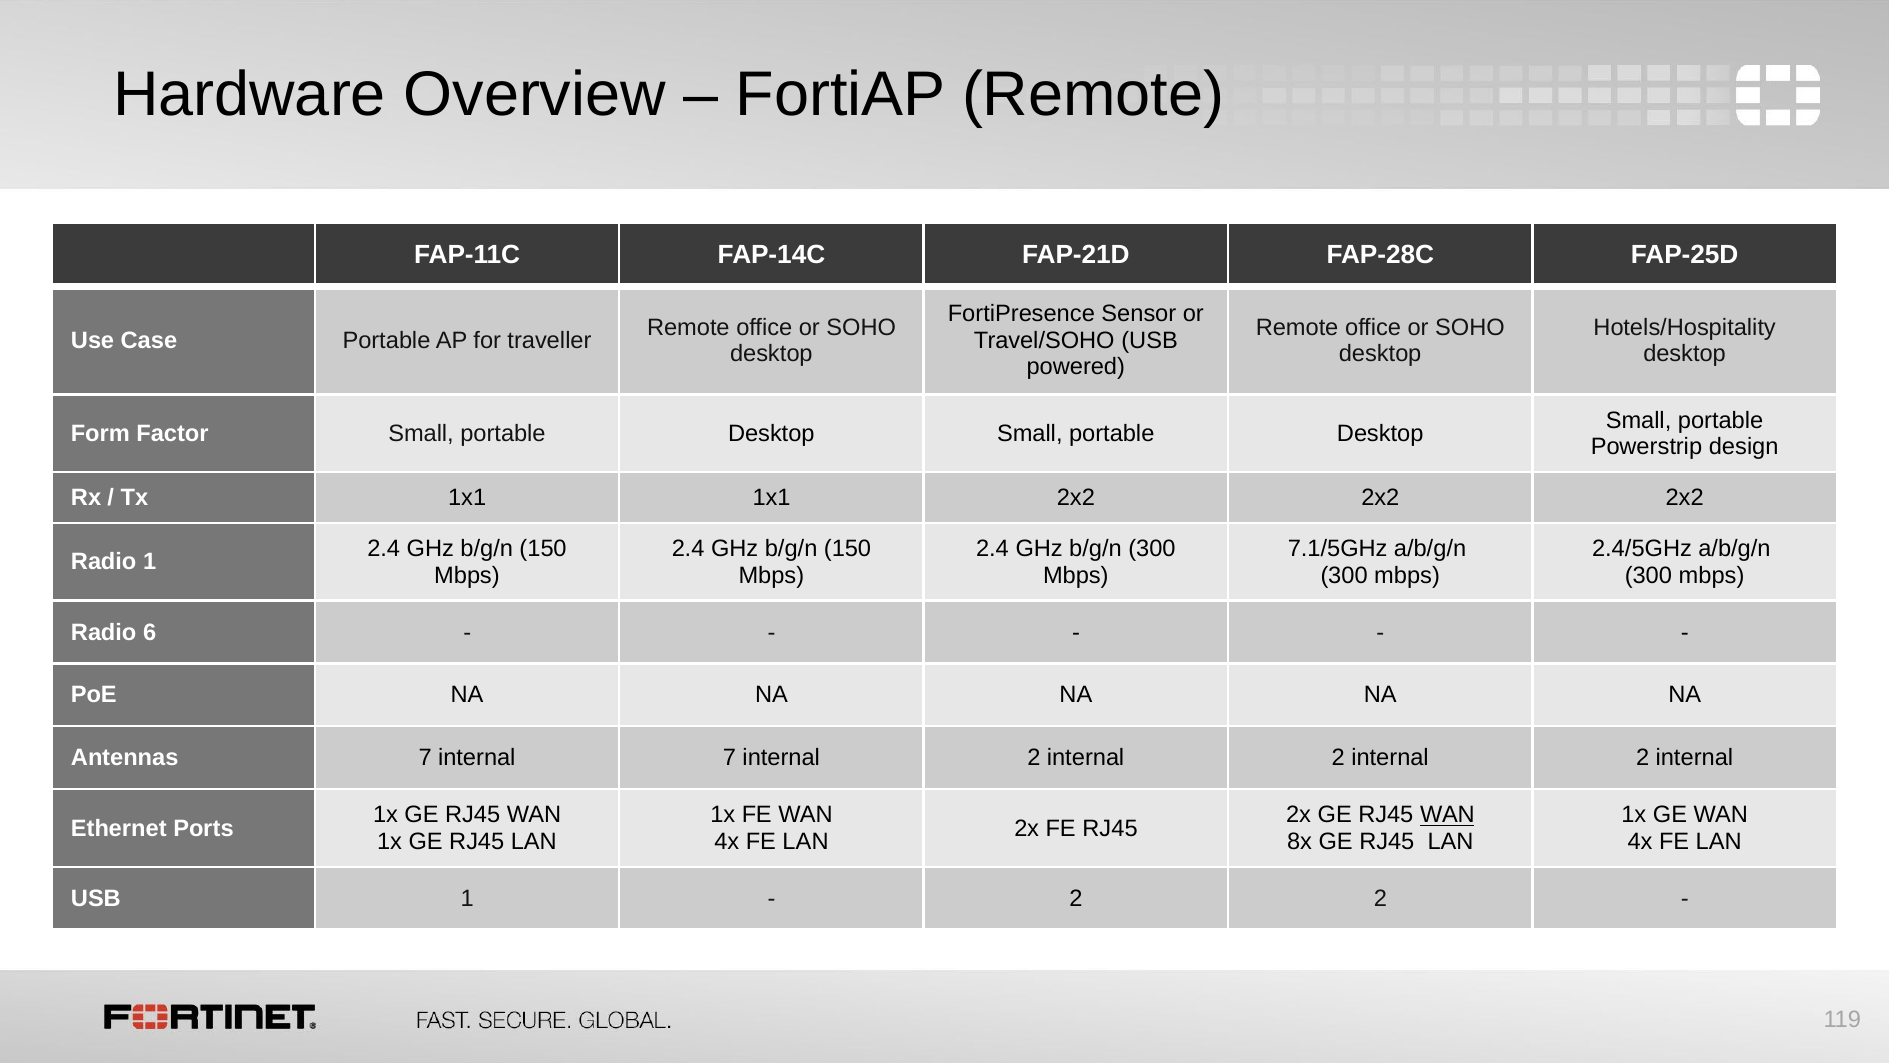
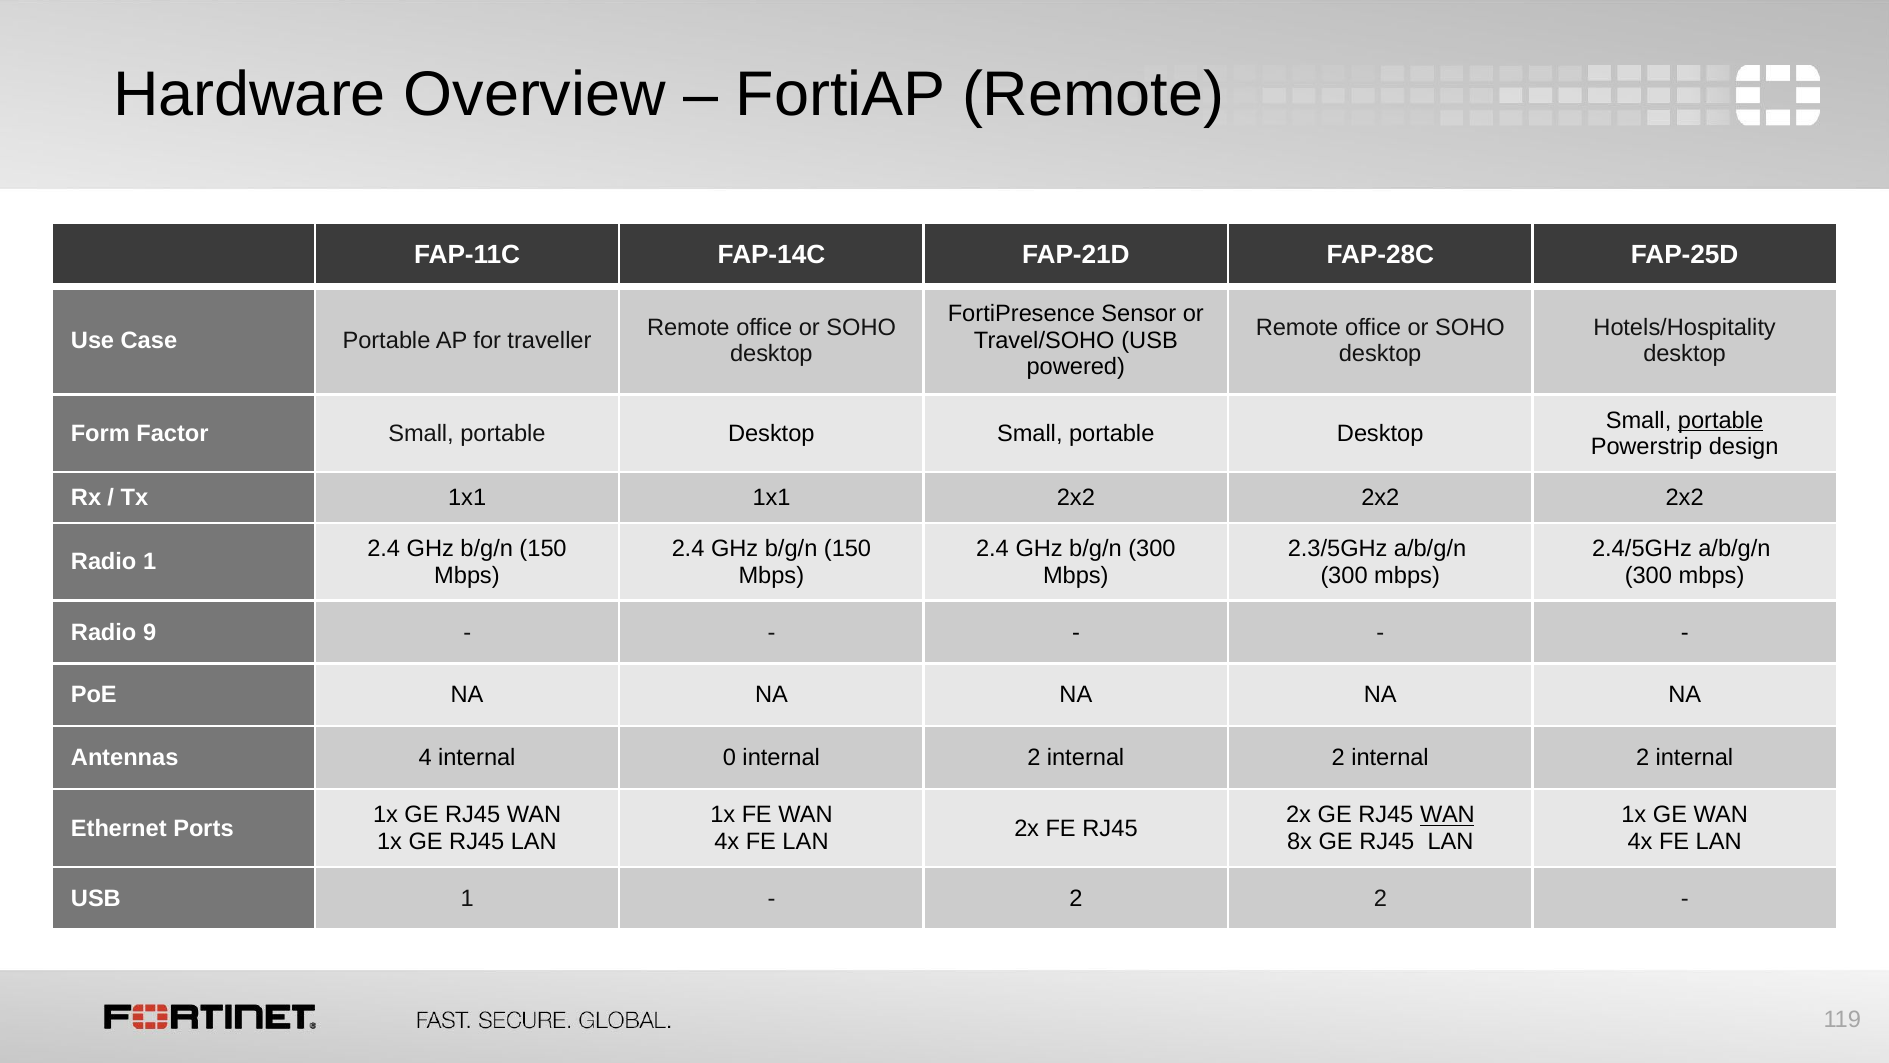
portable at (1721, 420) underline: none -> present
7.1/5GHz: 7.1/5GHz -> 2.3/5GHz
6: 6 -> 9
Antennas 7: 7 -> 4
internal 7: 7 -> 0
